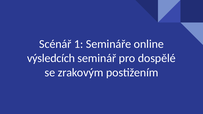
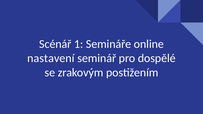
výsledcích: výsledcích -> nastavení
